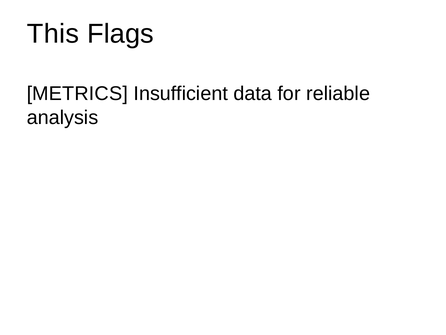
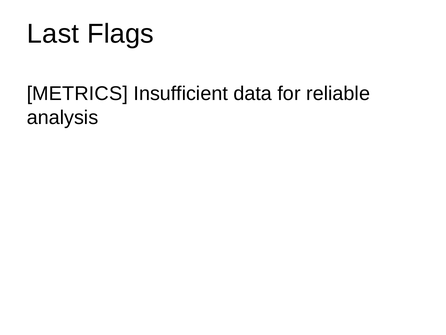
This: This -> Last
